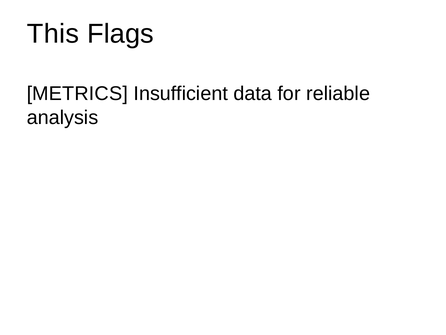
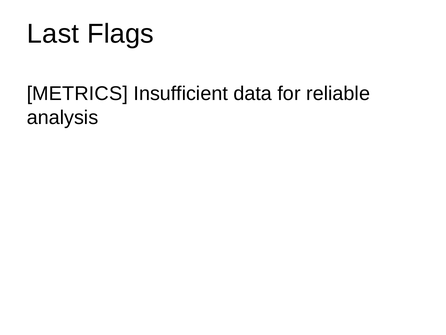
This: This -> Last
